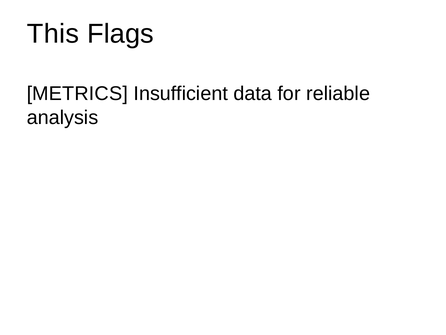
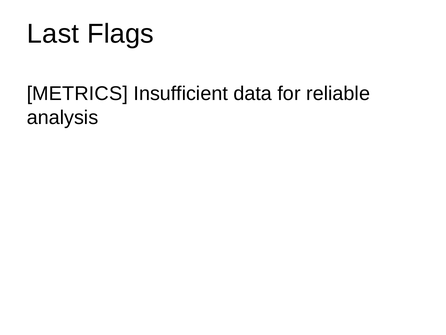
This: This -> Last
